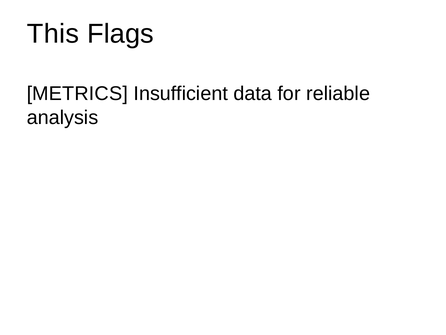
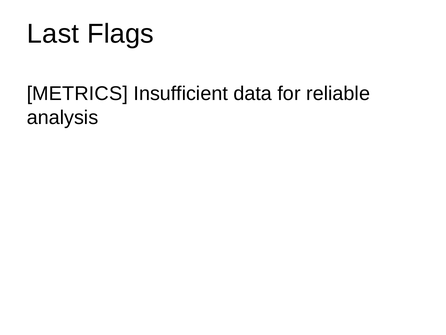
This: This -> Last
